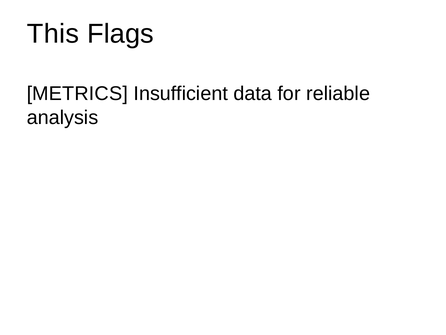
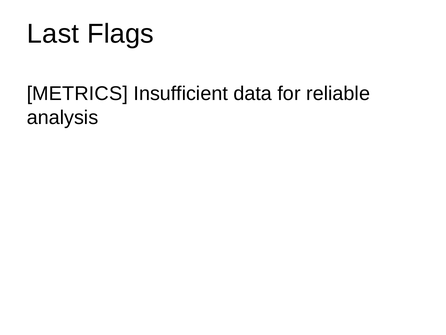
This: This -> Last
